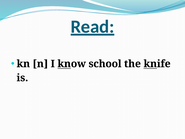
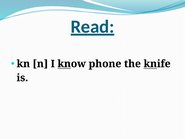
school: school -> phone
